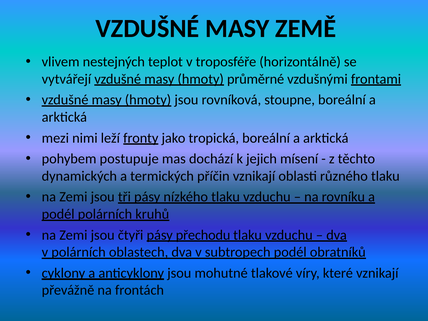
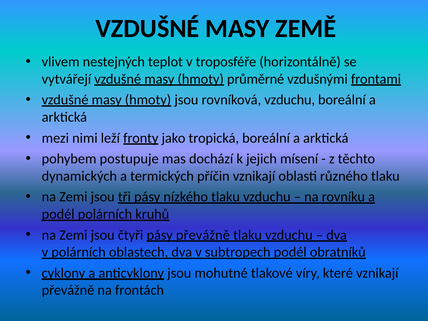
rovníková stoupne: stoupne -> vzduchu
pásy přechodu: přechodu -> převážně
